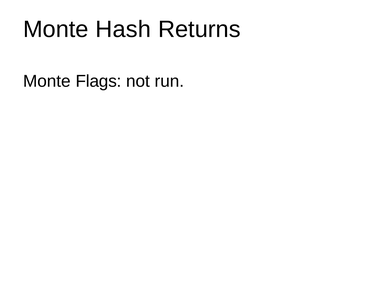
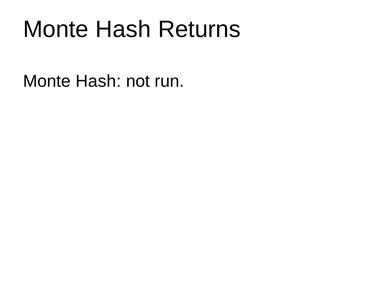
Flags at (99, 81): Flags -> Hash
